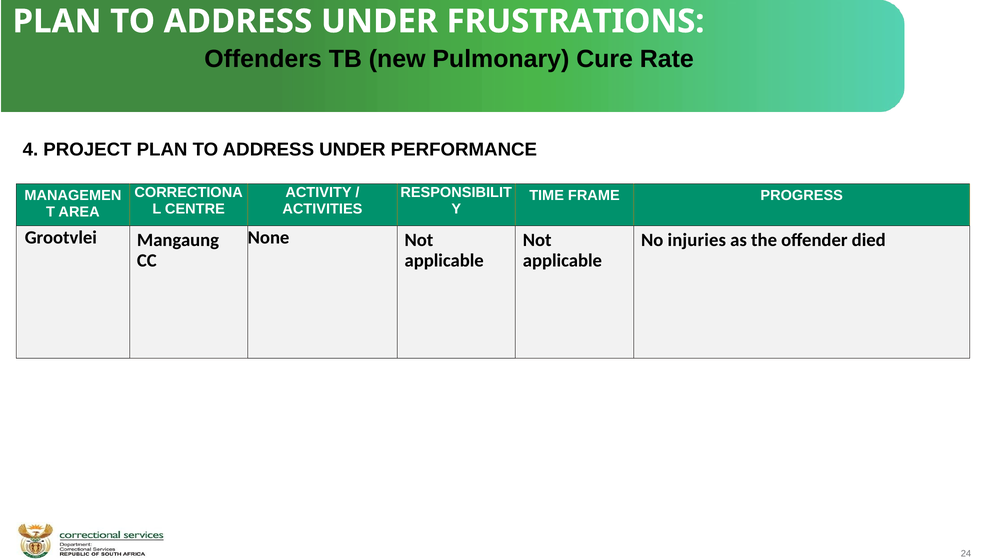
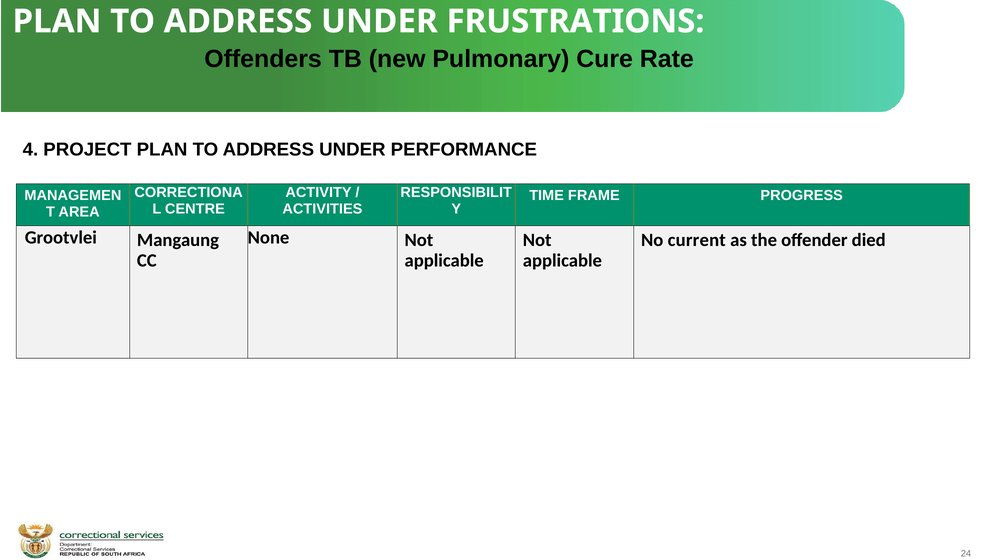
injuries: injuries -> current
